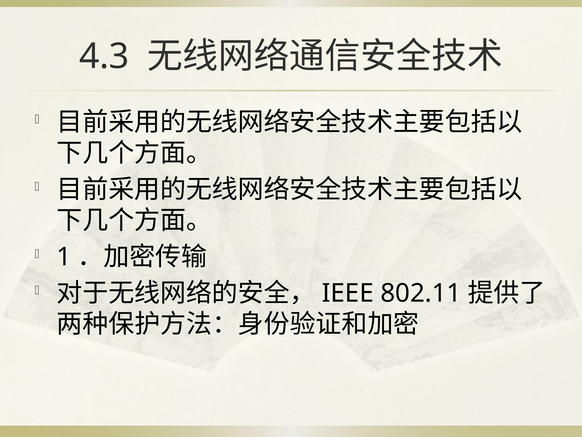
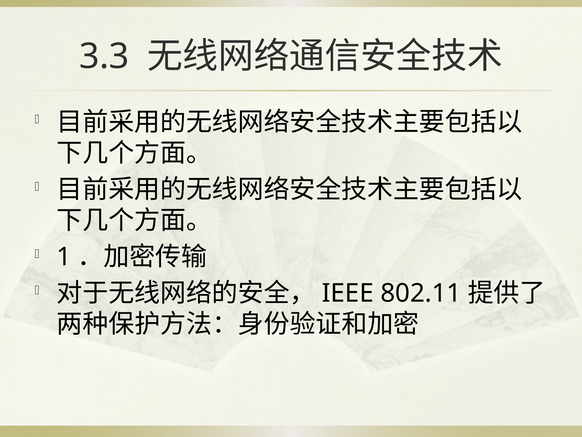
4.3: 4.3 -> 3.3
